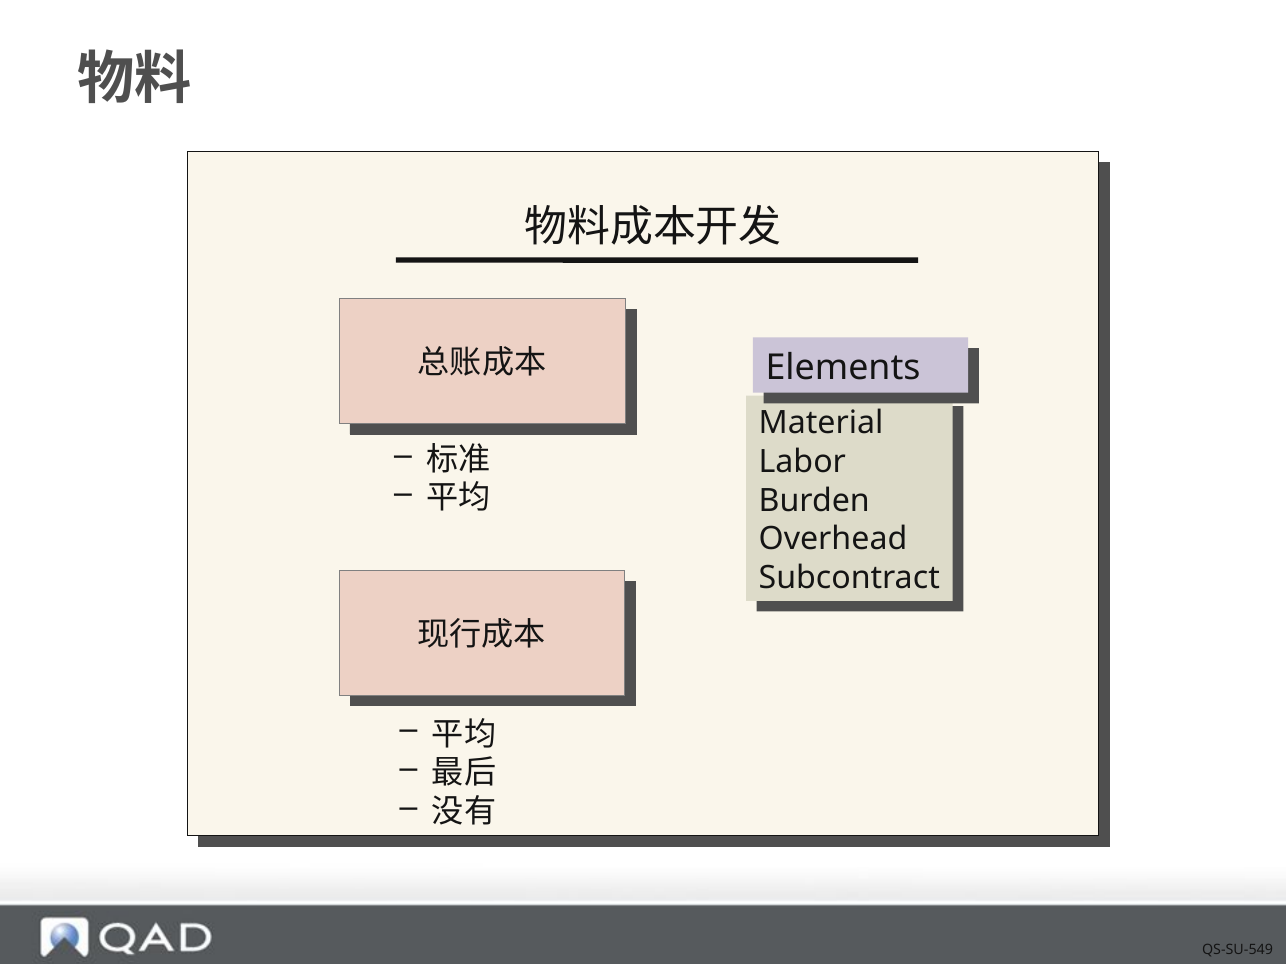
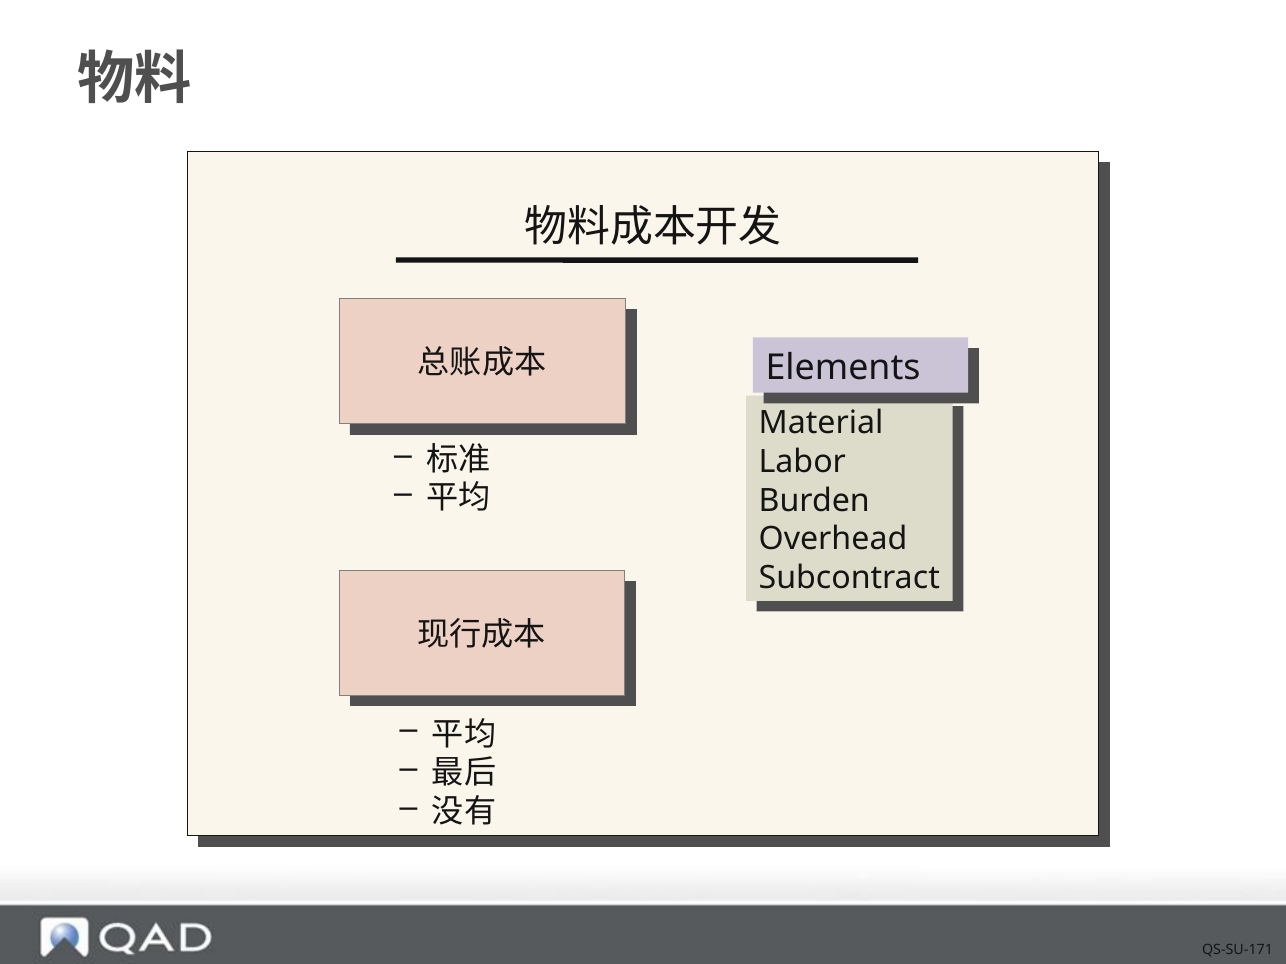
QS-SU-549: QS-SU-549 -> QS-SU-171
